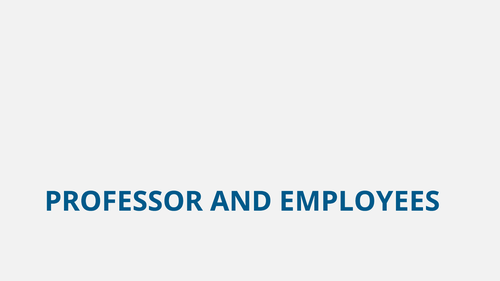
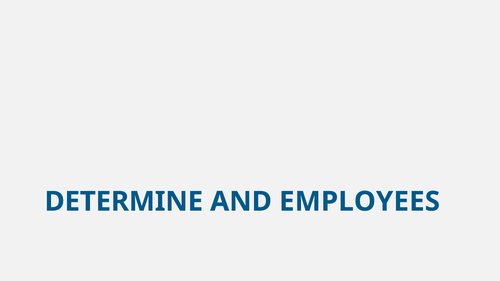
PROFESSOR: PROFESSOR -> DETERMINE
